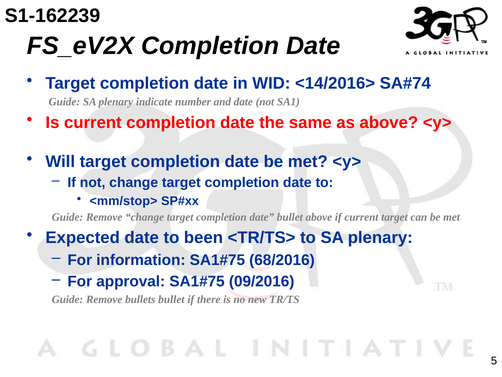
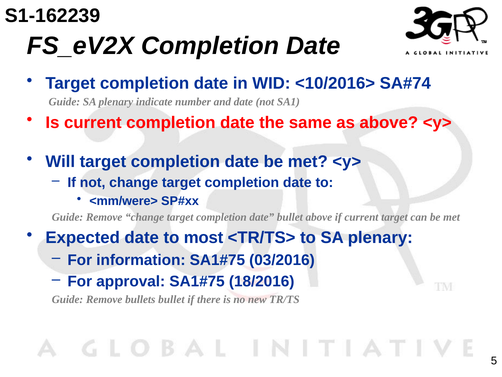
<14/2016>: <14/2016> -> <10/2016>
<mm/stop>: <mm/stop> -> <mm/were>
been: been -> most
68/2016: 68/2016 -> 03/2016
09/2016: 09/2016 -> 18/2016
